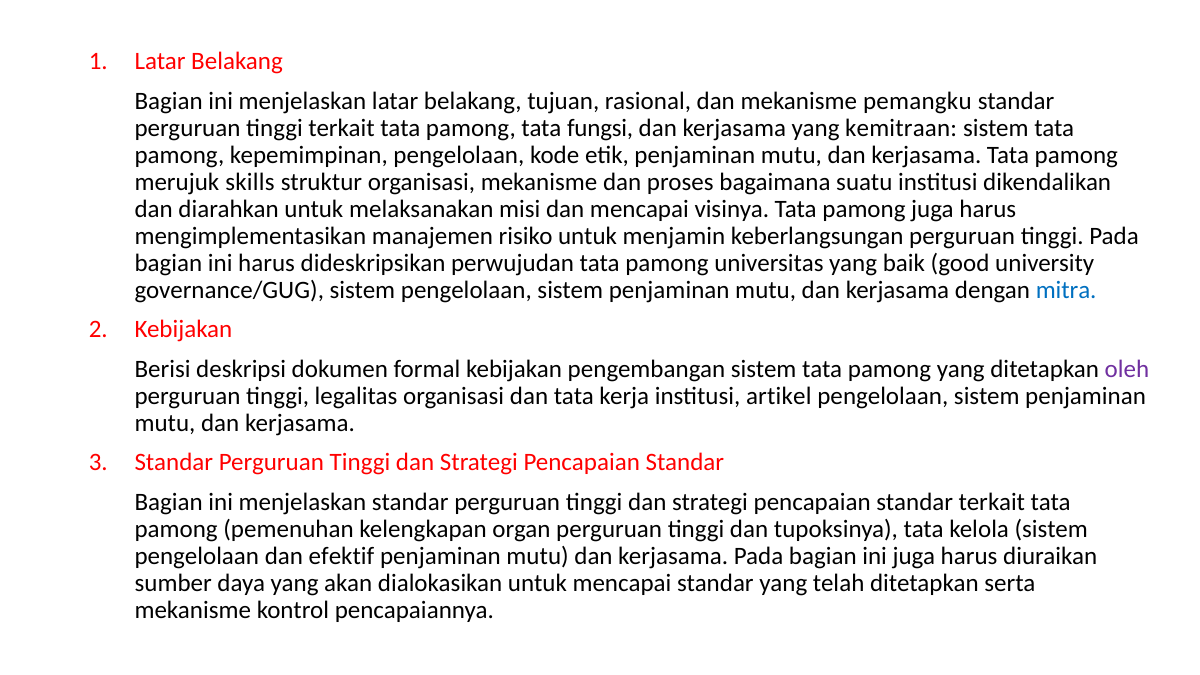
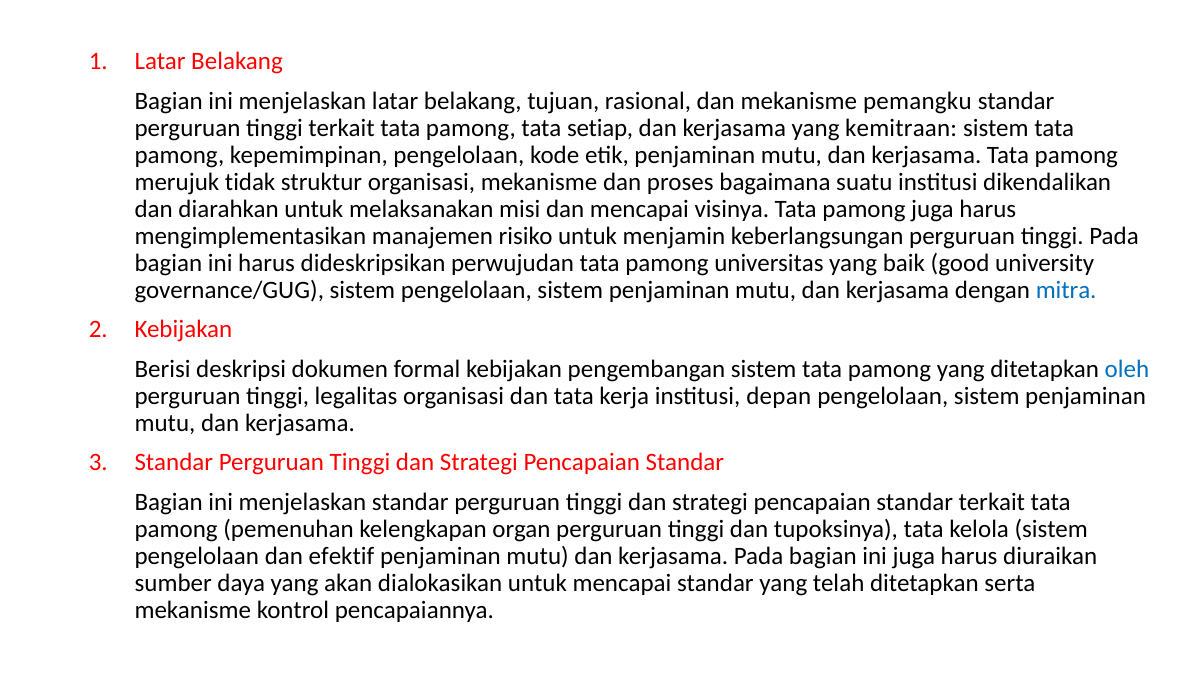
fungsi: fungsi -> setiap
skills: skills -> tidak
oleh colour: purple -> blue
artikel: artikel -> depan
